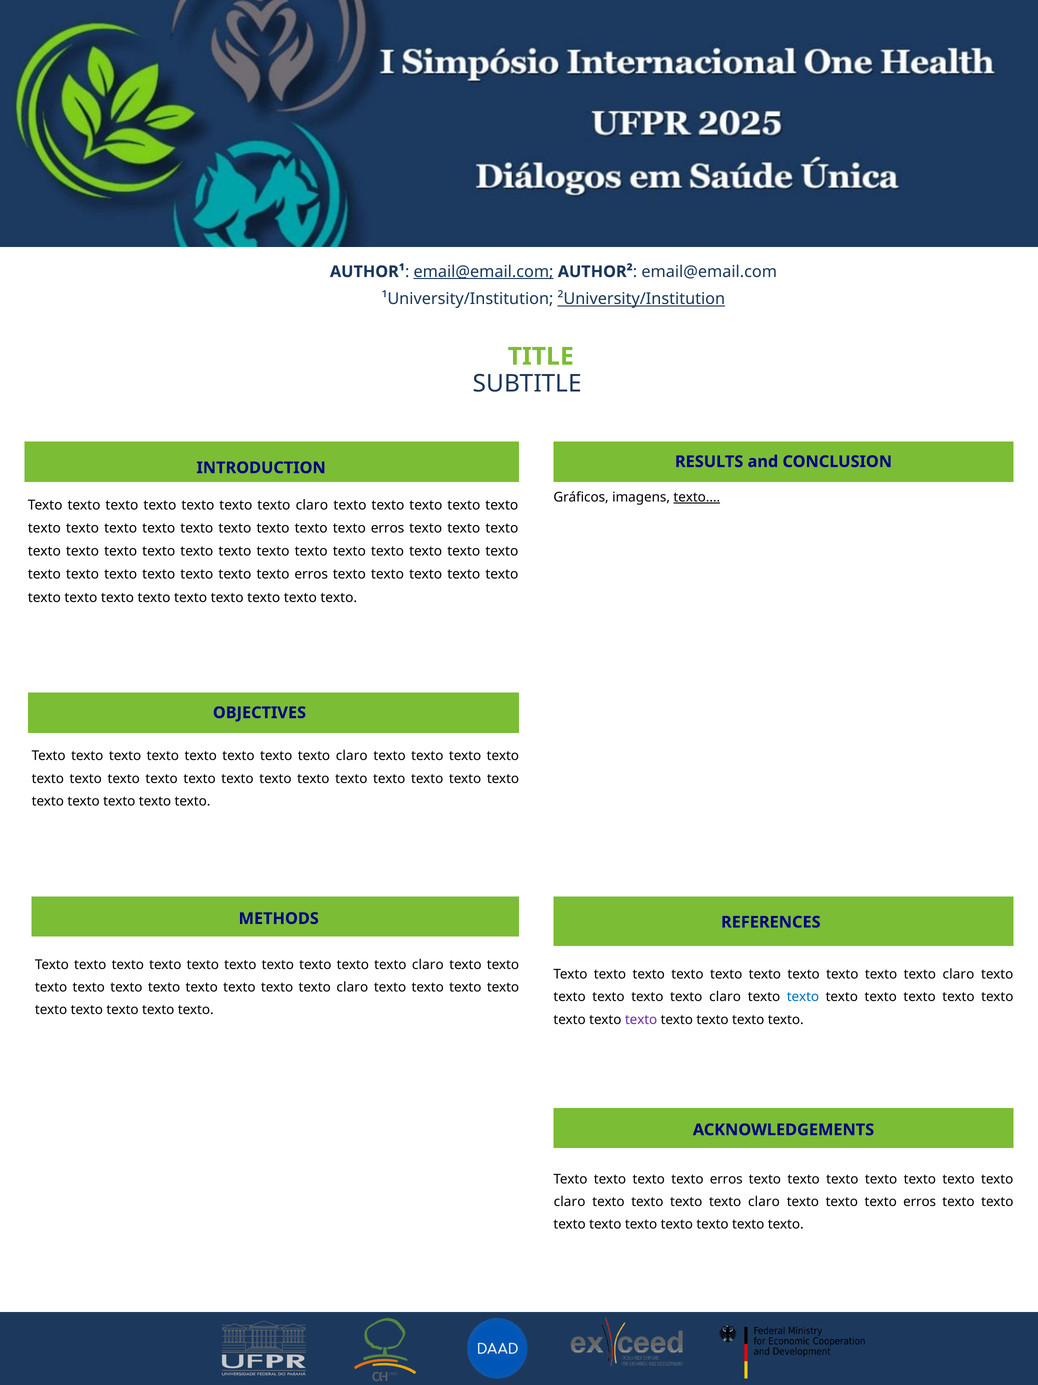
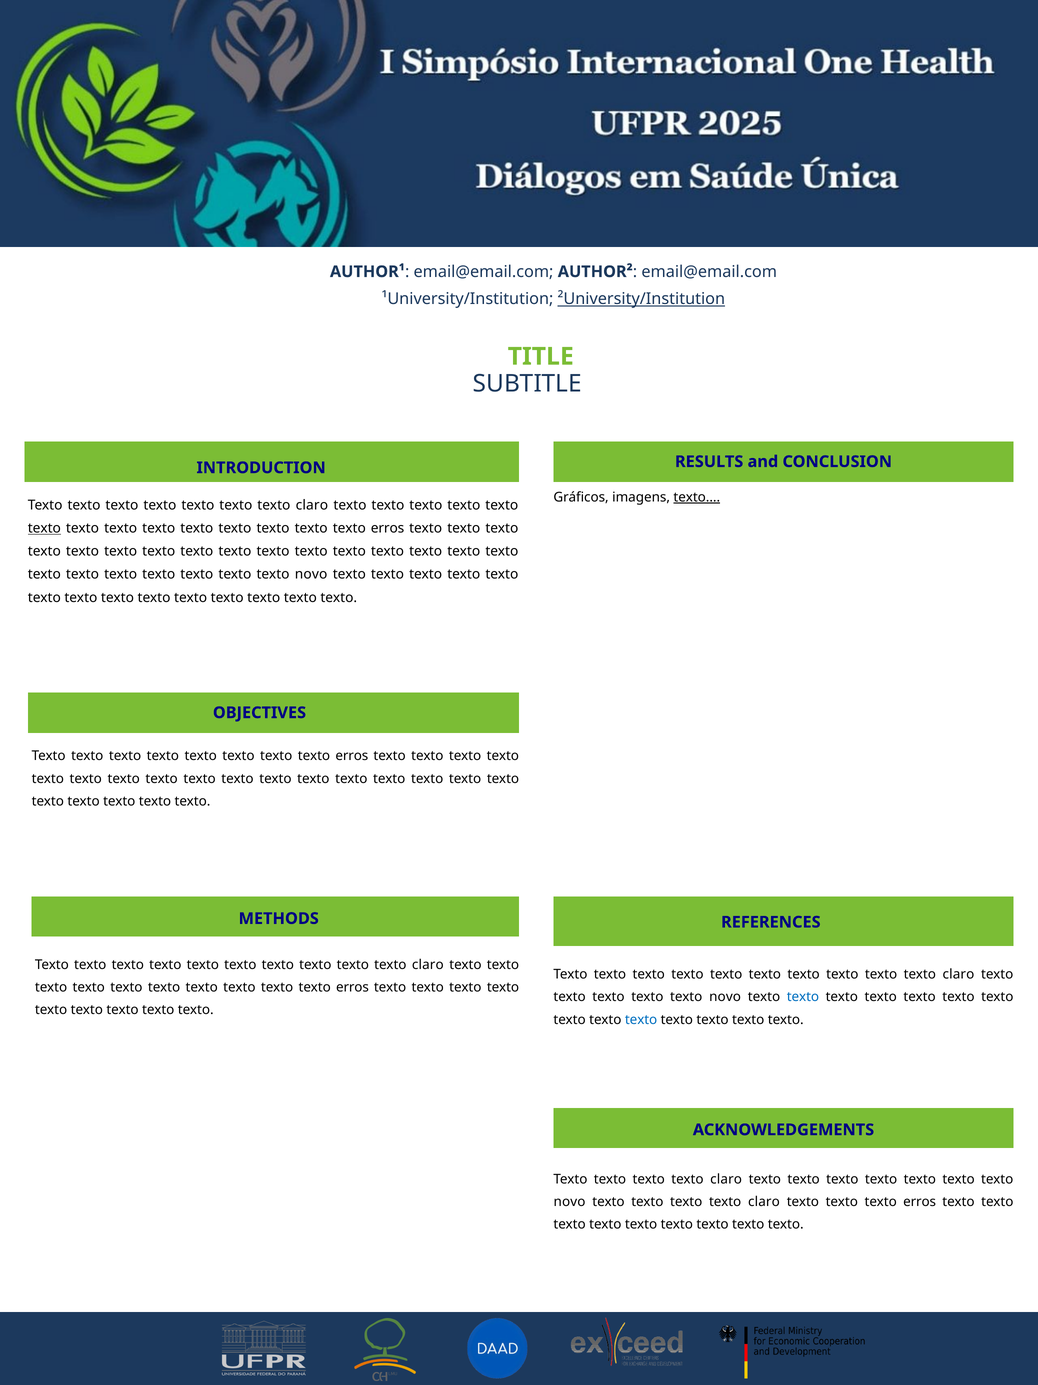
email@email.com at (484, 272) underline: present -> none
texto at (44, 528) underline: none -> present
erros at (311, 574): erros -> novo
claro at (352, 756): claro -> erros
claro at (352, 987): claro -> erros
claro at (725, 997): claro -> novo
texto at (641, 1019) colour: purple -> blue
erros at (726, 1179): erros -> claro
claro at (570, 1201): claro -> novo
